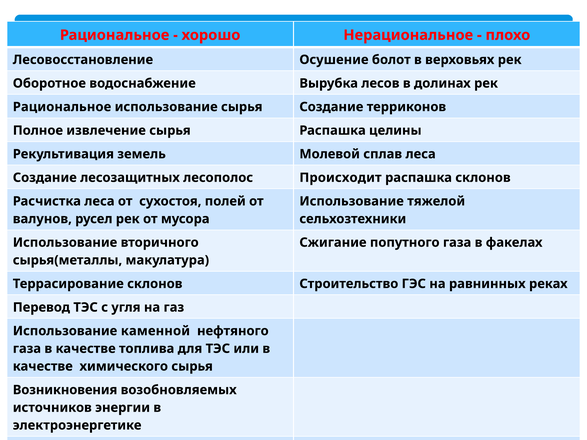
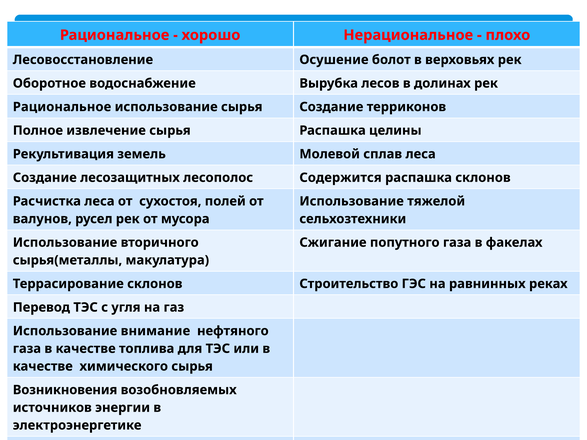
Происходит: Происходит -> Содержится
каменной: каменной -> внимание
